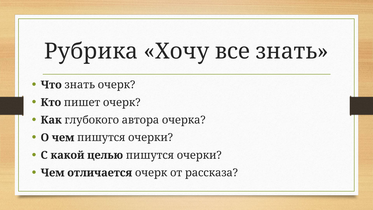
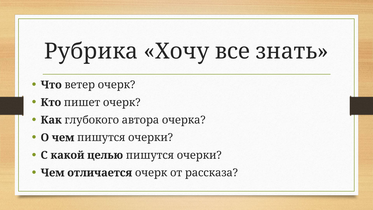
Что знать: знать -> ветер
